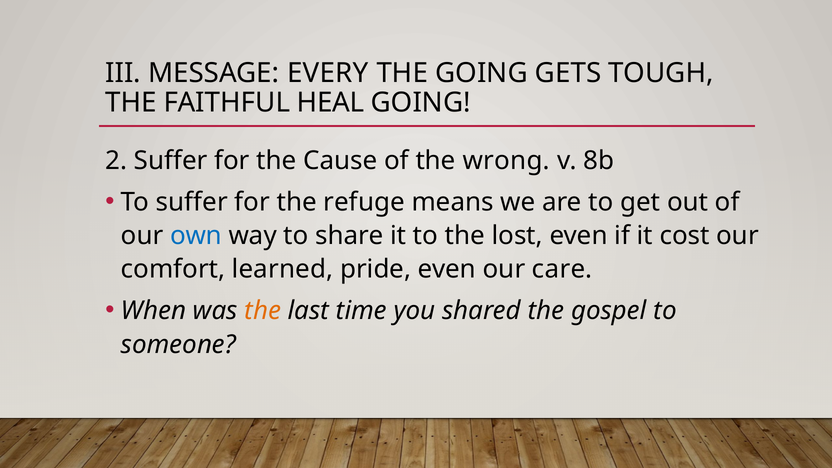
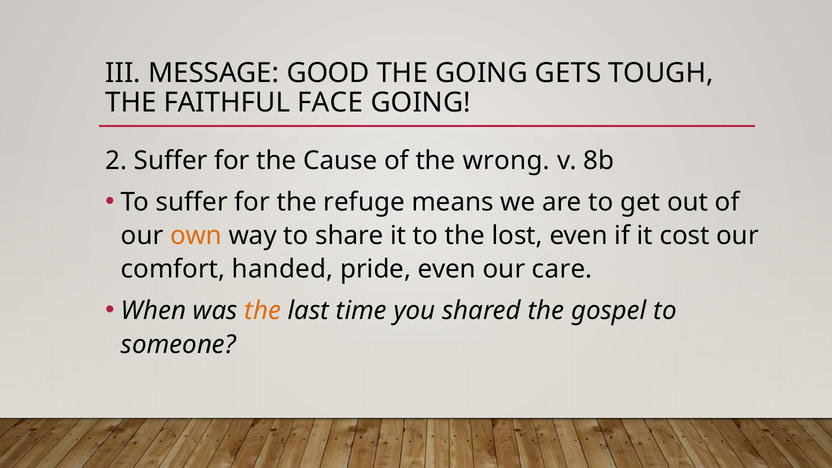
EVERY: EVERY -> GOOD
HEAL: HEAL -> FACE
own colour: blue -> orange
learned: learned -> handed
